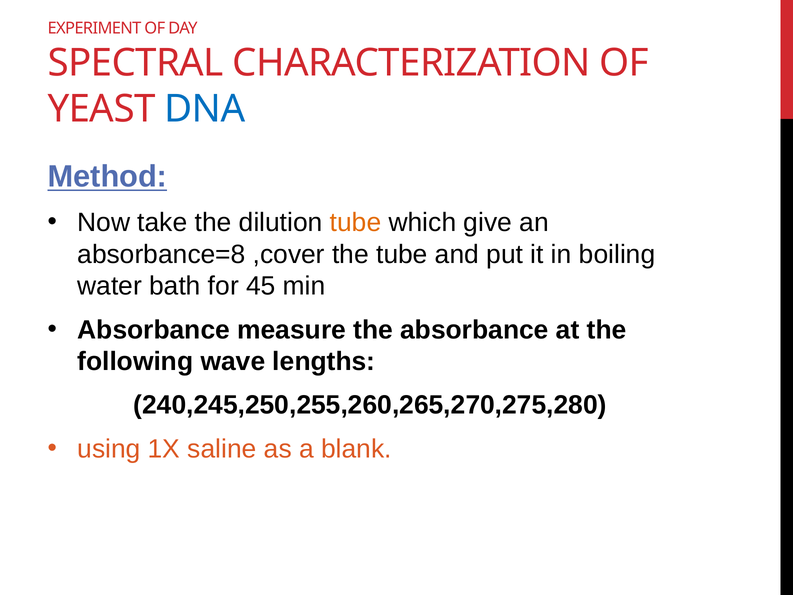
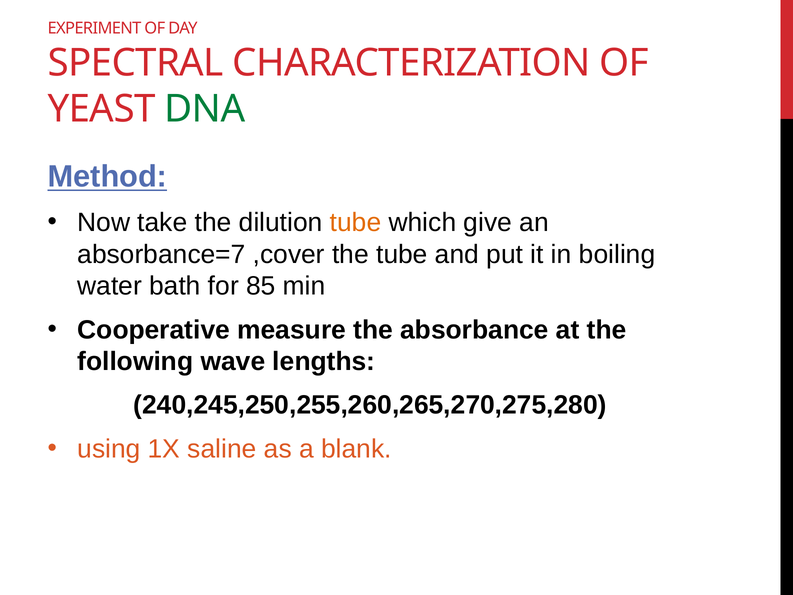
DNA colour: blue -> green
absorbance=8: absorbance=8 -> absorbance=7
45: 45 -> 85
Absorbance at (154, 330): Absorbance -> Cooperative
